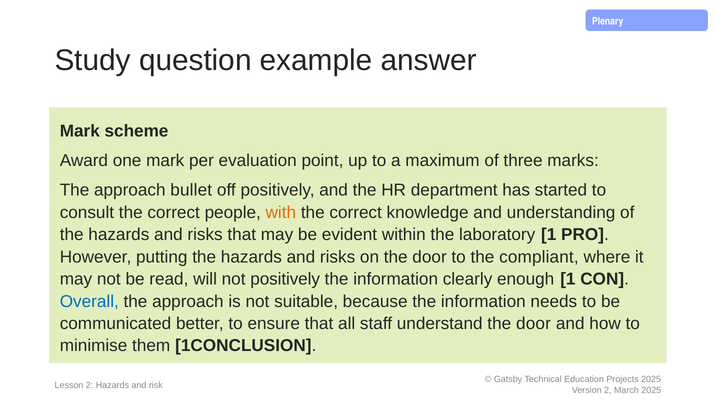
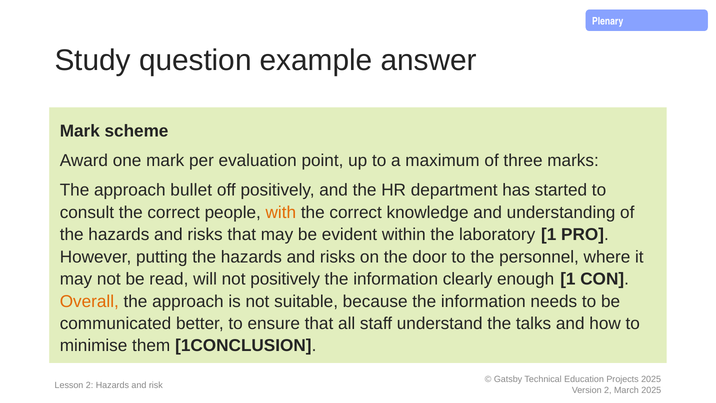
compliant: compliant -> personnel
Overall colour: blue -> orange
understand the door: door -> talks
